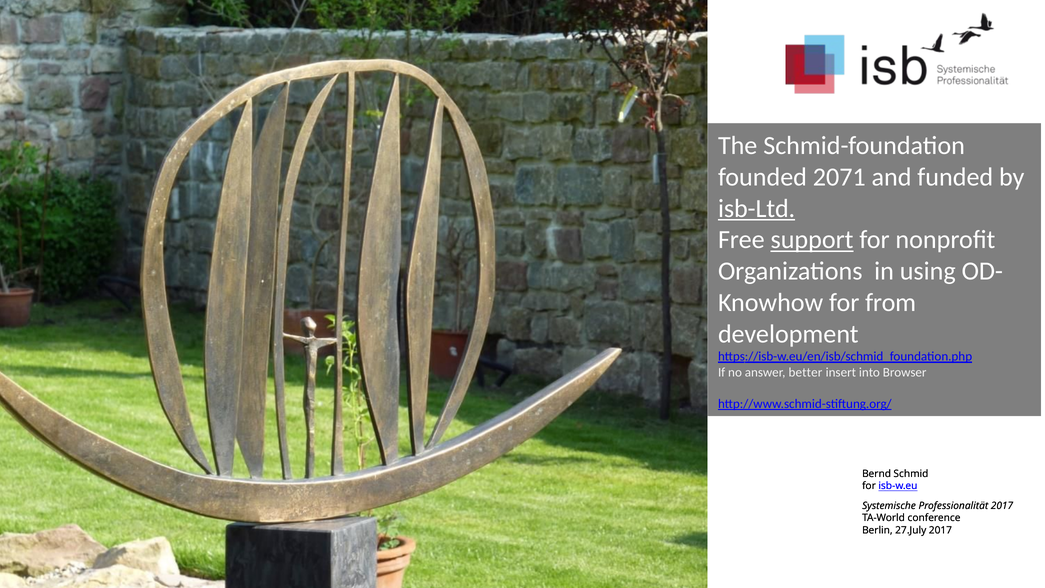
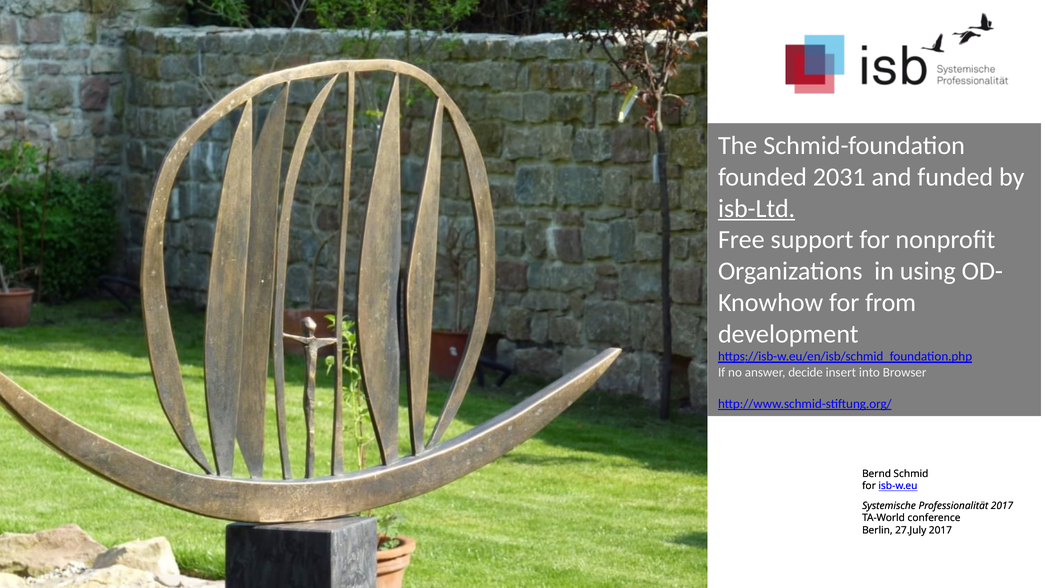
2071: 2071 -> 2031
support underline: present -> none
better: better -> decide
